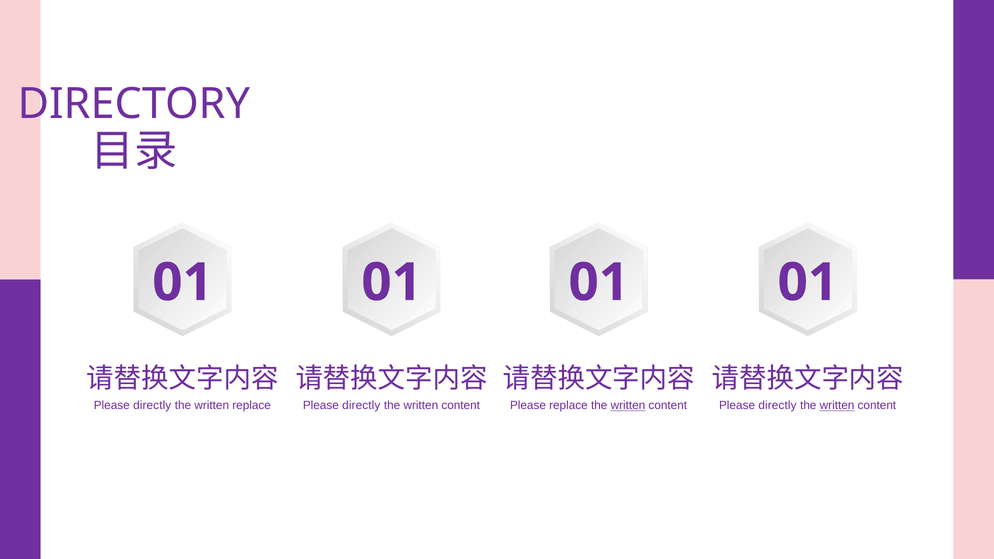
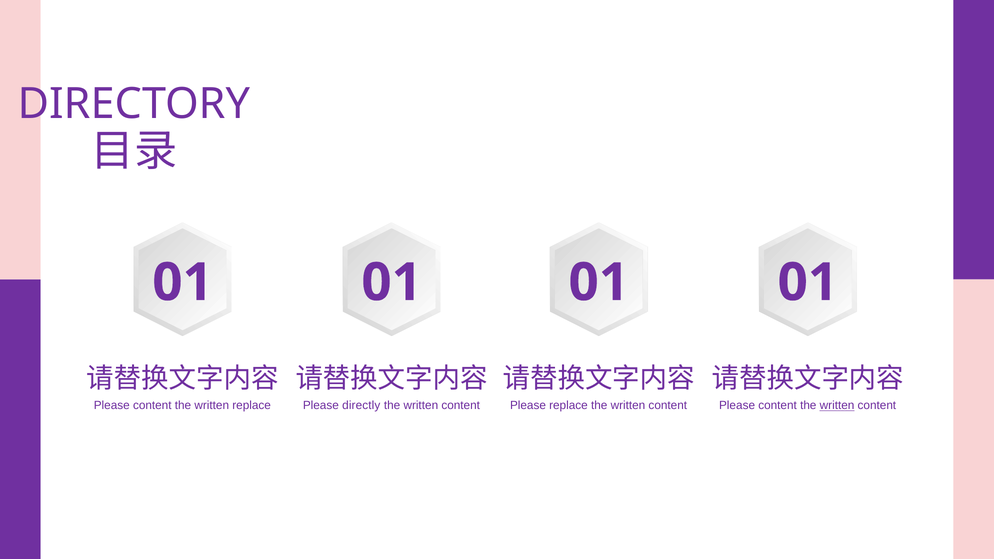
directly at (152, 406): directly -> content
written at (628, 406) underline: present -> none
directly at (777, 406): directly -> content
